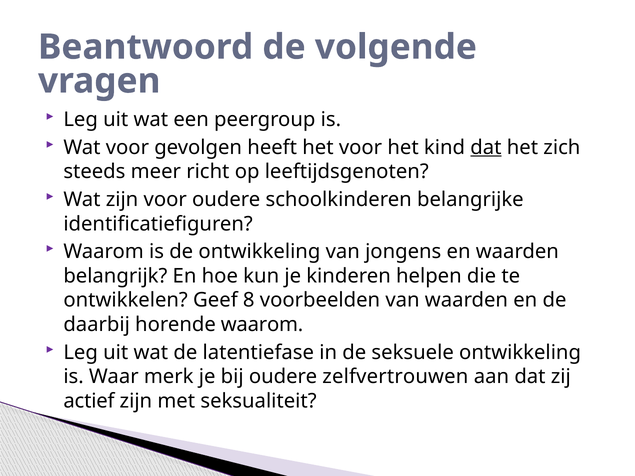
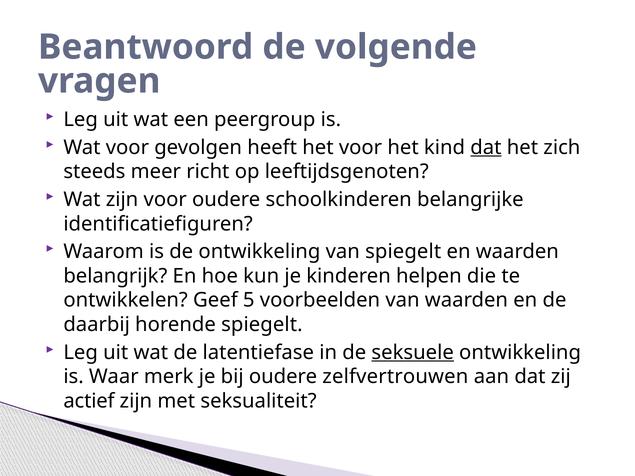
van jongens: jongens -> spiegelt
8: 8 -> 5
horende waarom: waarom -> spiegelt
seksuele underline: none -> present
